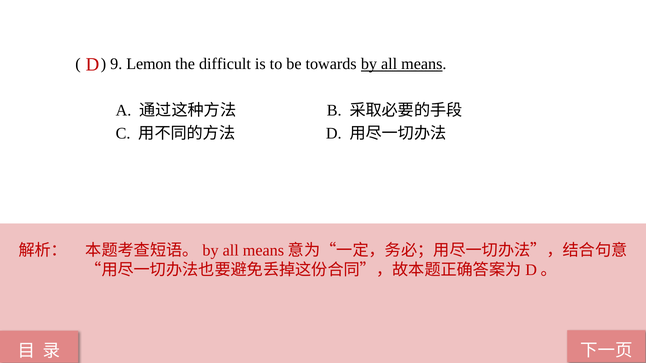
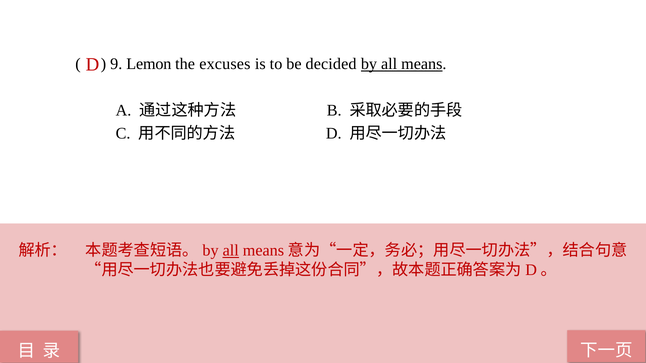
difficult: difficult -> excuses
towards: towards -> decided
all at (231, 251) underline: none -> present
